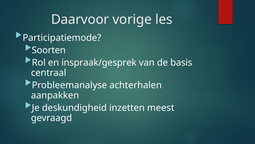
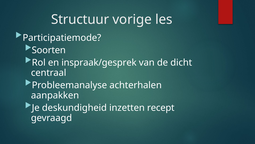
Daarvoor: Daarvoor -> Structuur
basis: basis -> dicht
meest: meest -> recept
